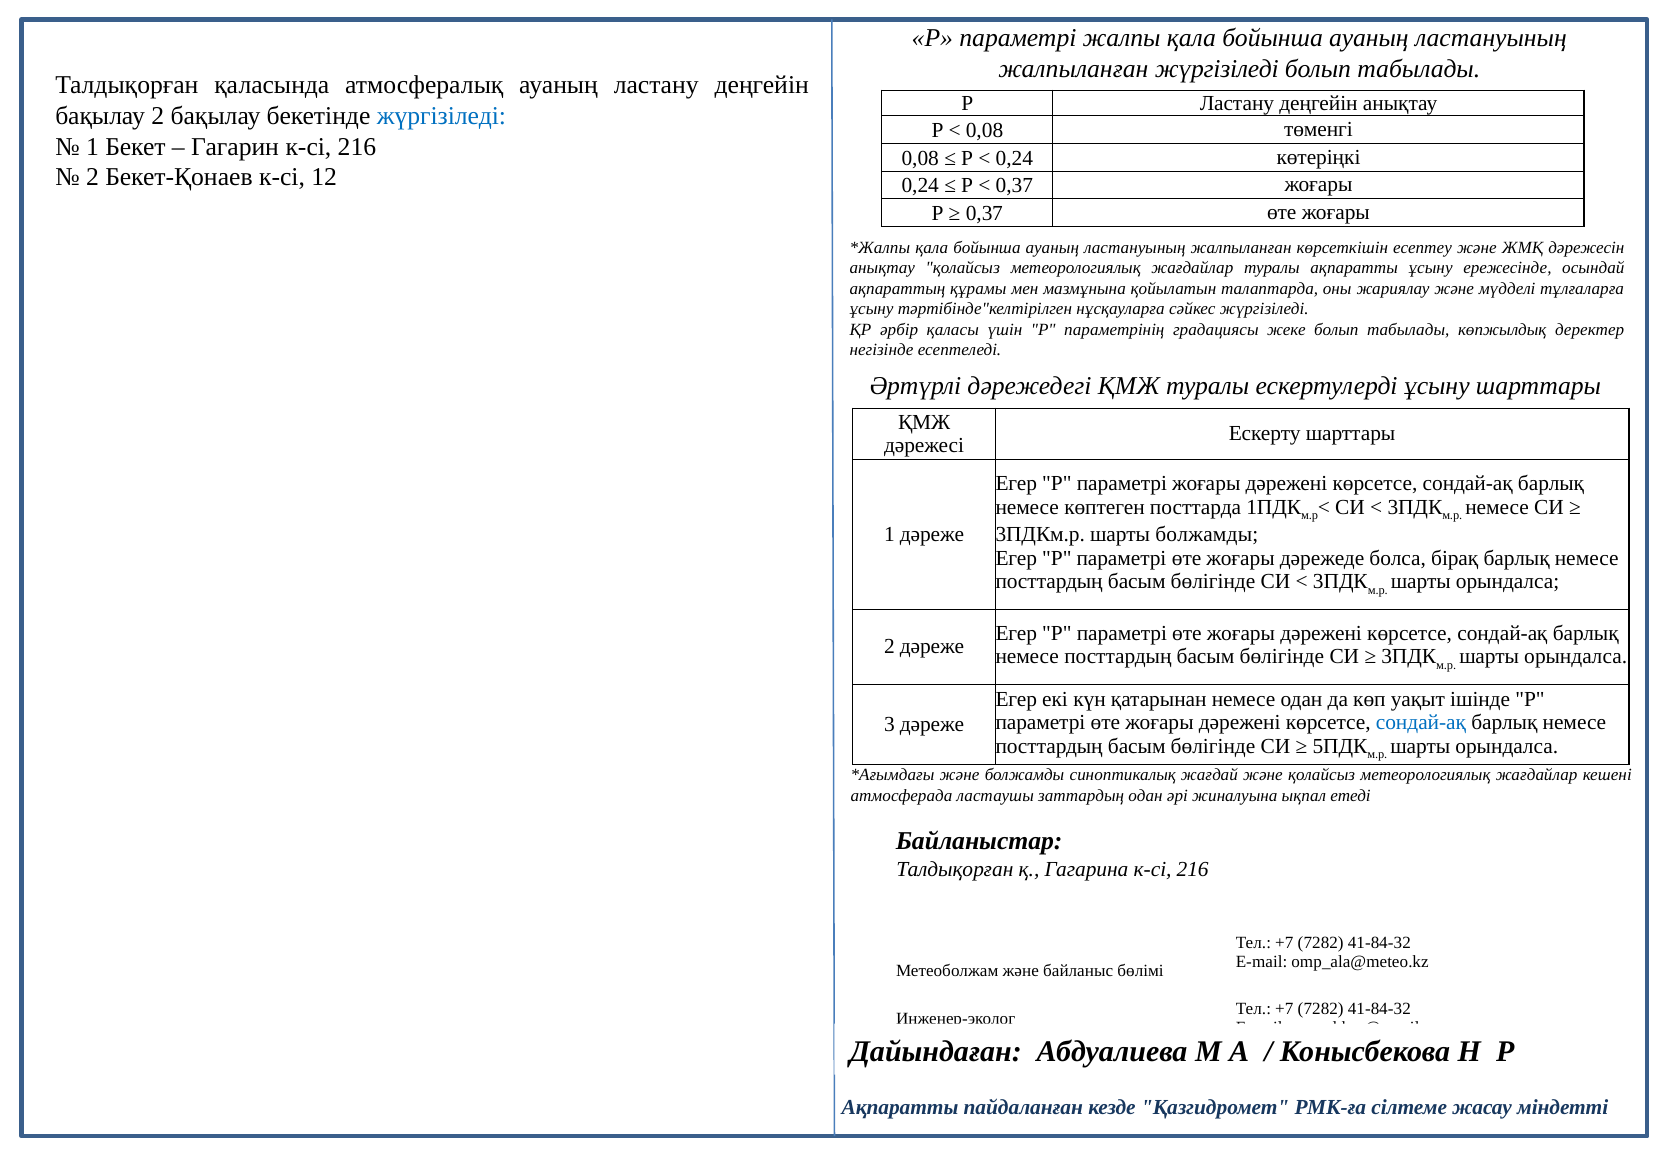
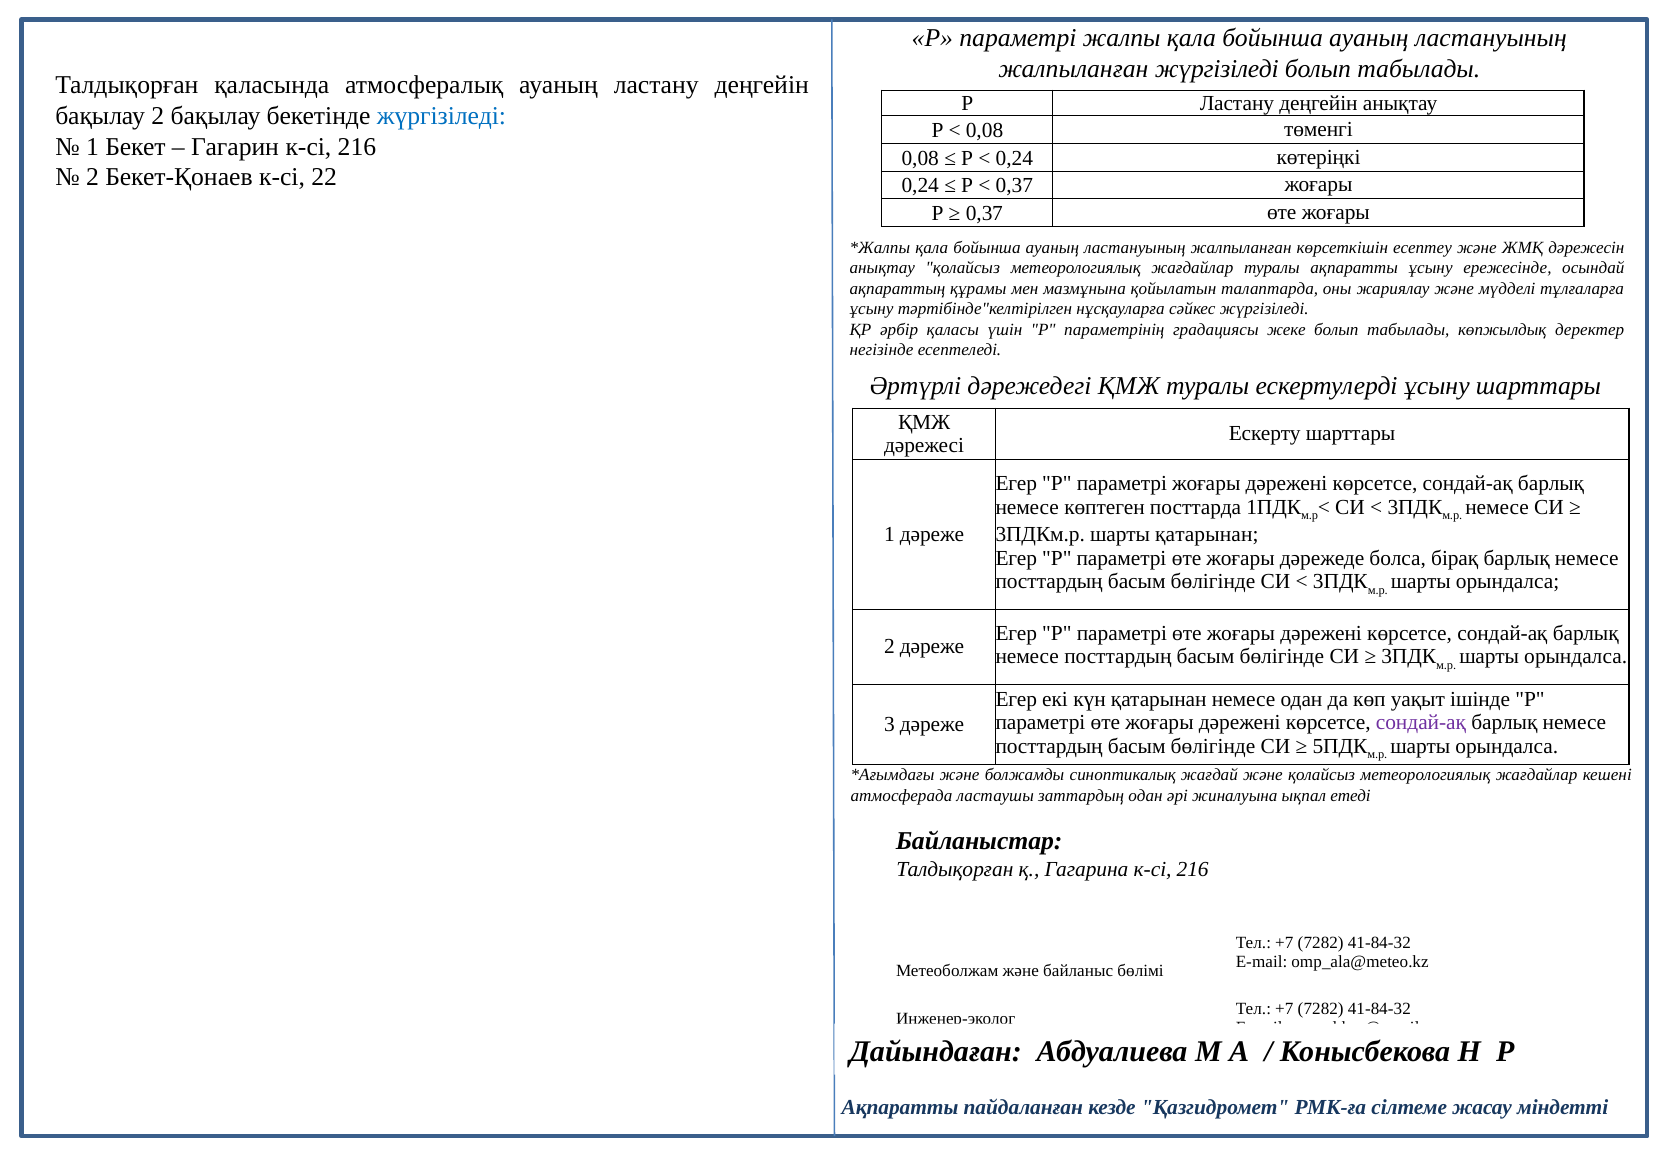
12: 12 -> 22
шарты болжамды: болжамды -> қатарынан
сондай-ақ at (1421, 722) colour: blue -> purple
